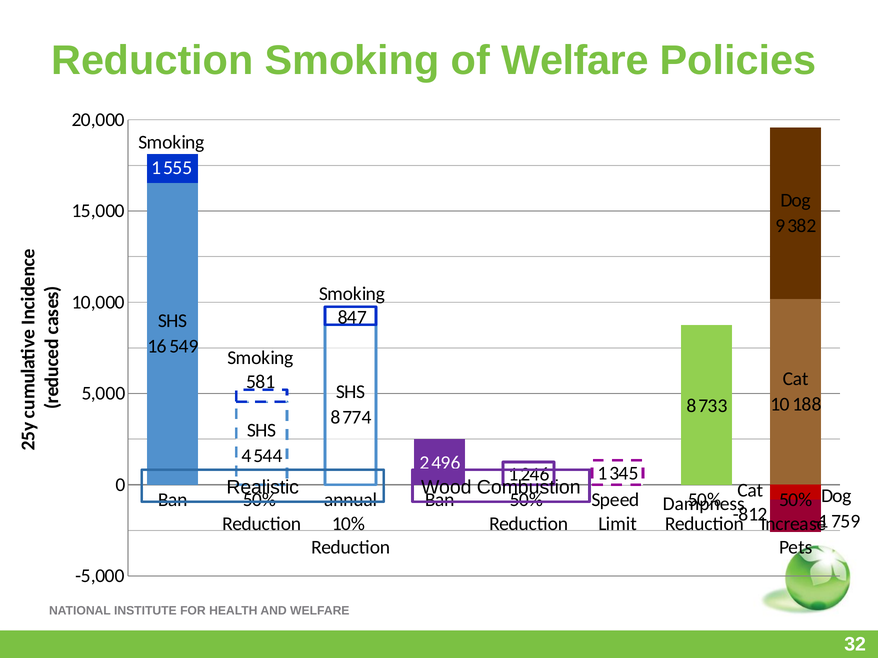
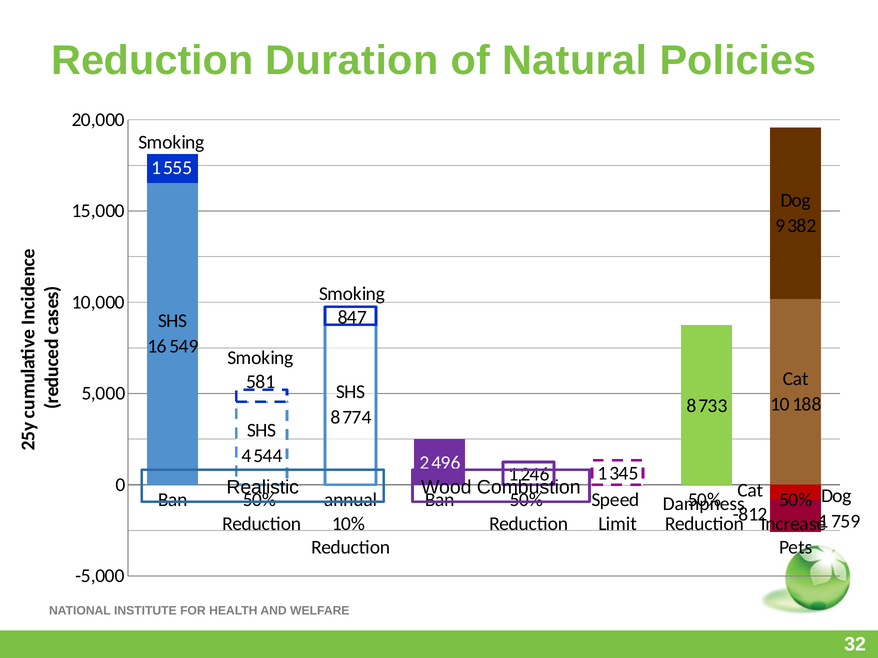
Reduction Smoking: Smoking -> Duration
of Welfare: Welfare -> Natural
